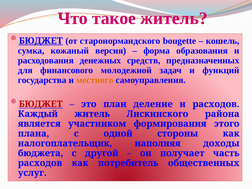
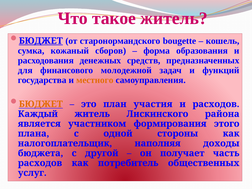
версия: версия -> сборов
БЮДЖЕТ at (41, 104) colour: red -> orange
деление: деление -> участия
